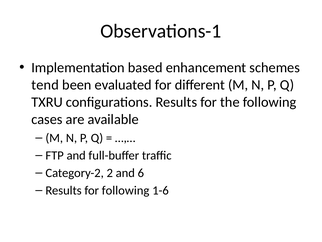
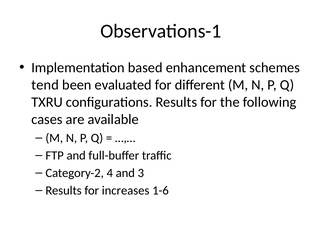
2: 2 -> 4
6: 6 -> 3
for following: following -> increases
